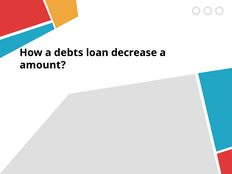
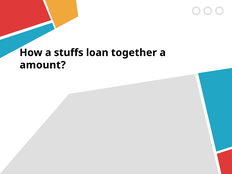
debts: debts -> stuffs
decrease: decrease -> together
